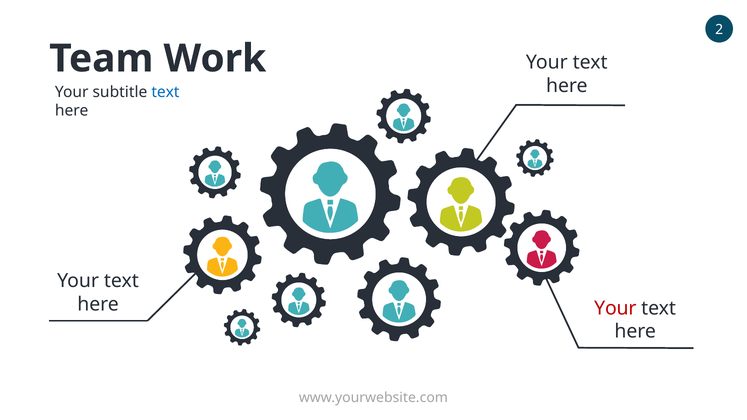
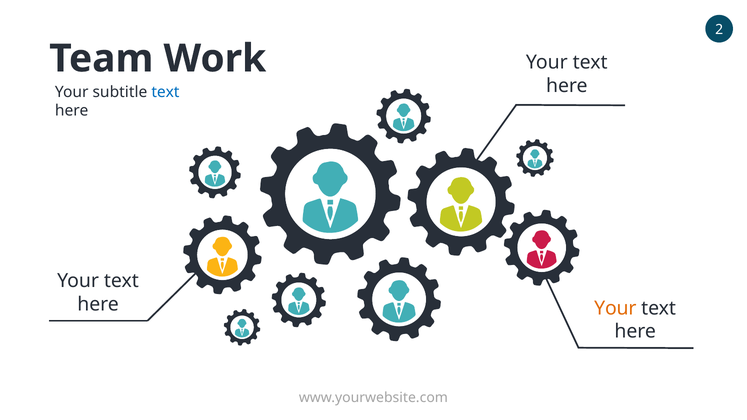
Your at (615, 308) colour: red -> orange
